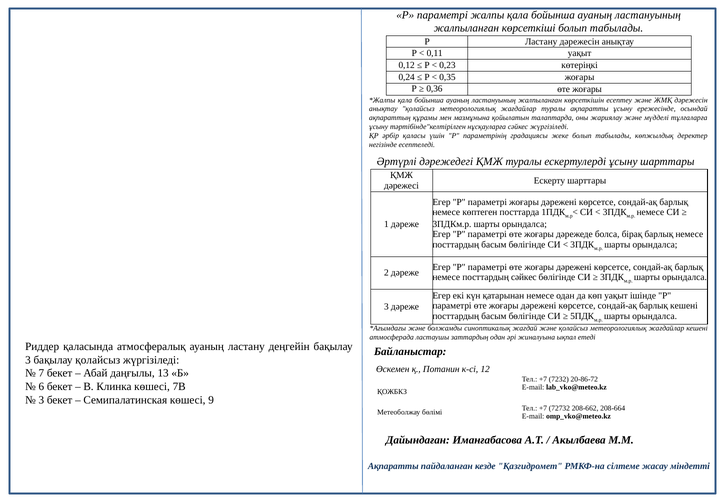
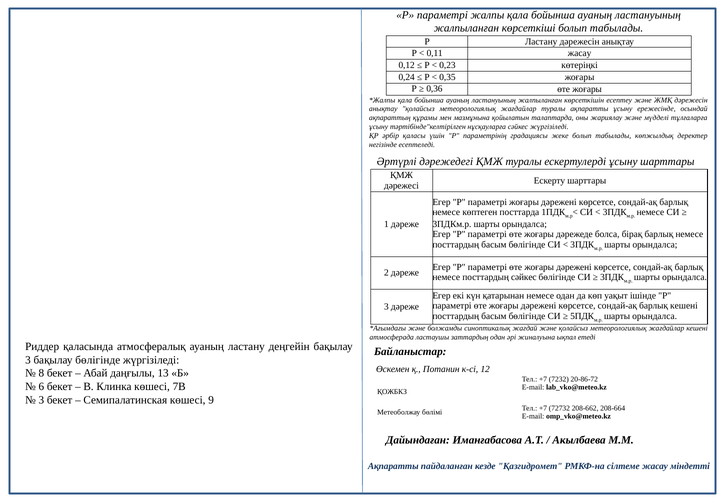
0,11 уақыт: уақыт -> жасау
бақылау қолайсыз: қолайсыз -> бөлігінде
7: 7 -> 8
